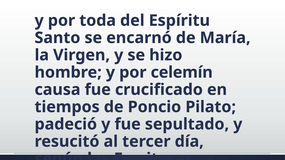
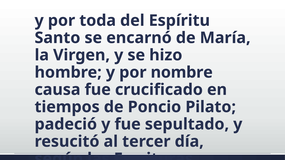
celemín: celemín -> nombre
